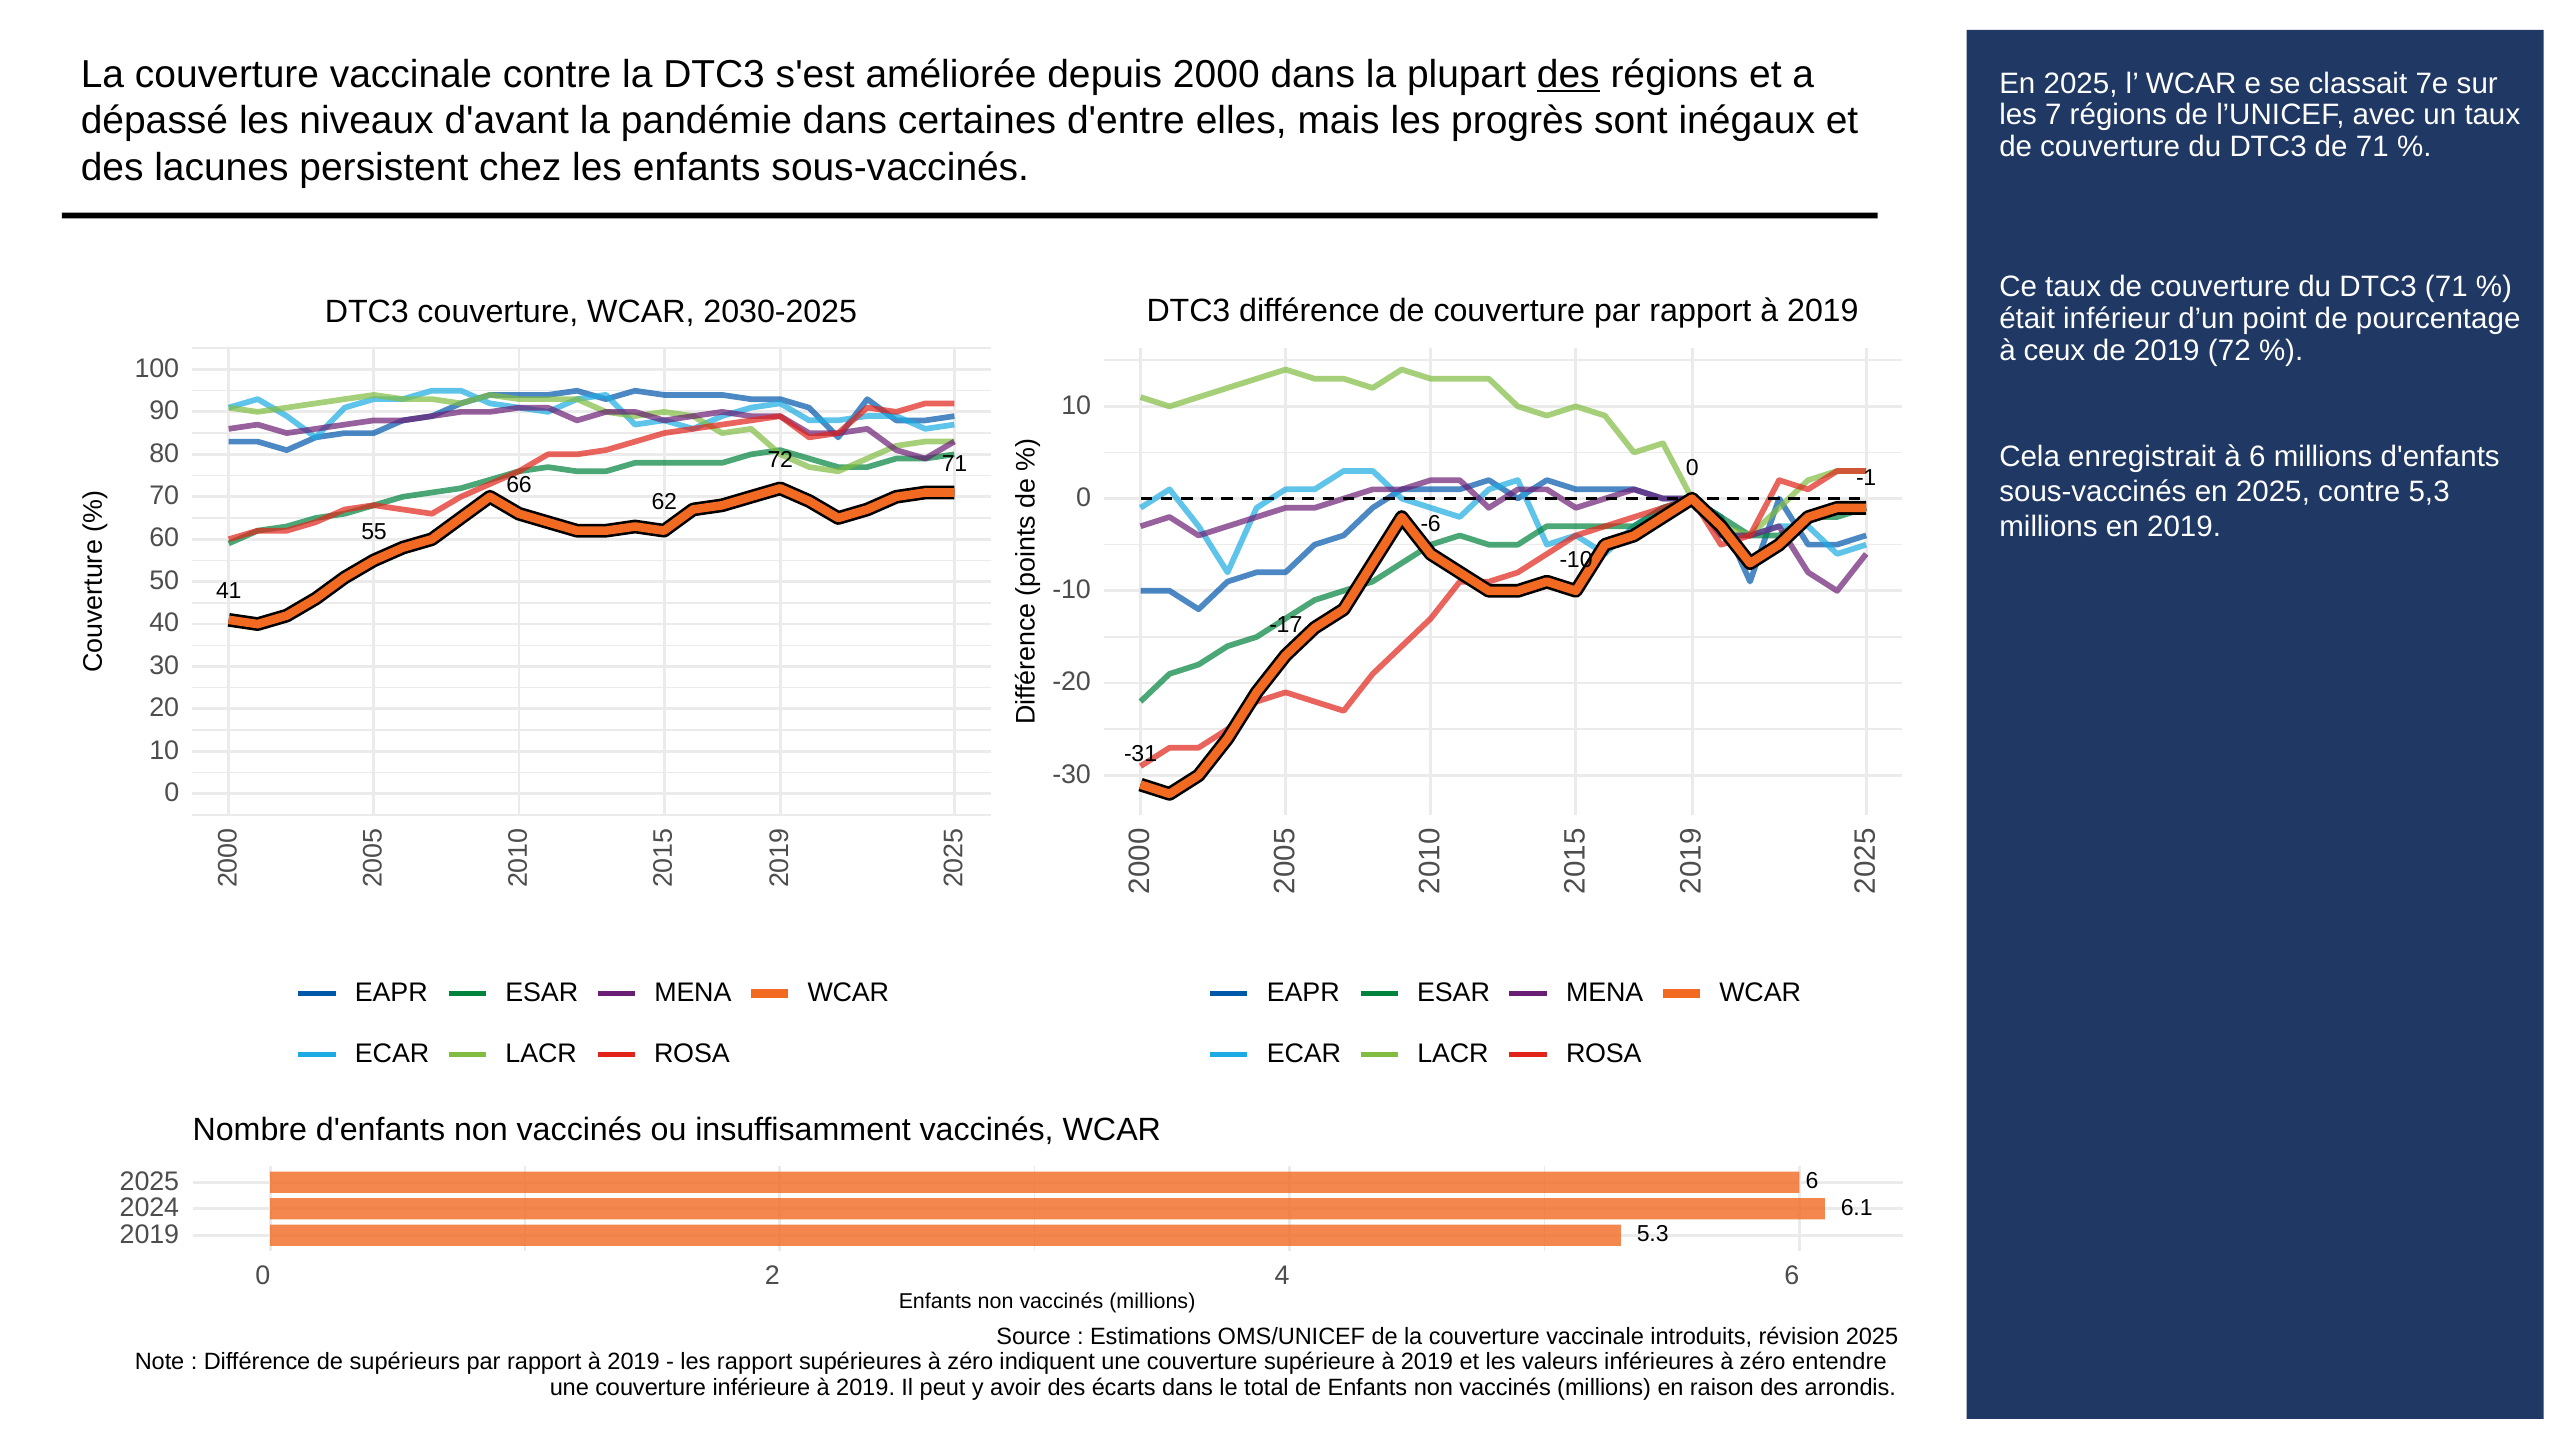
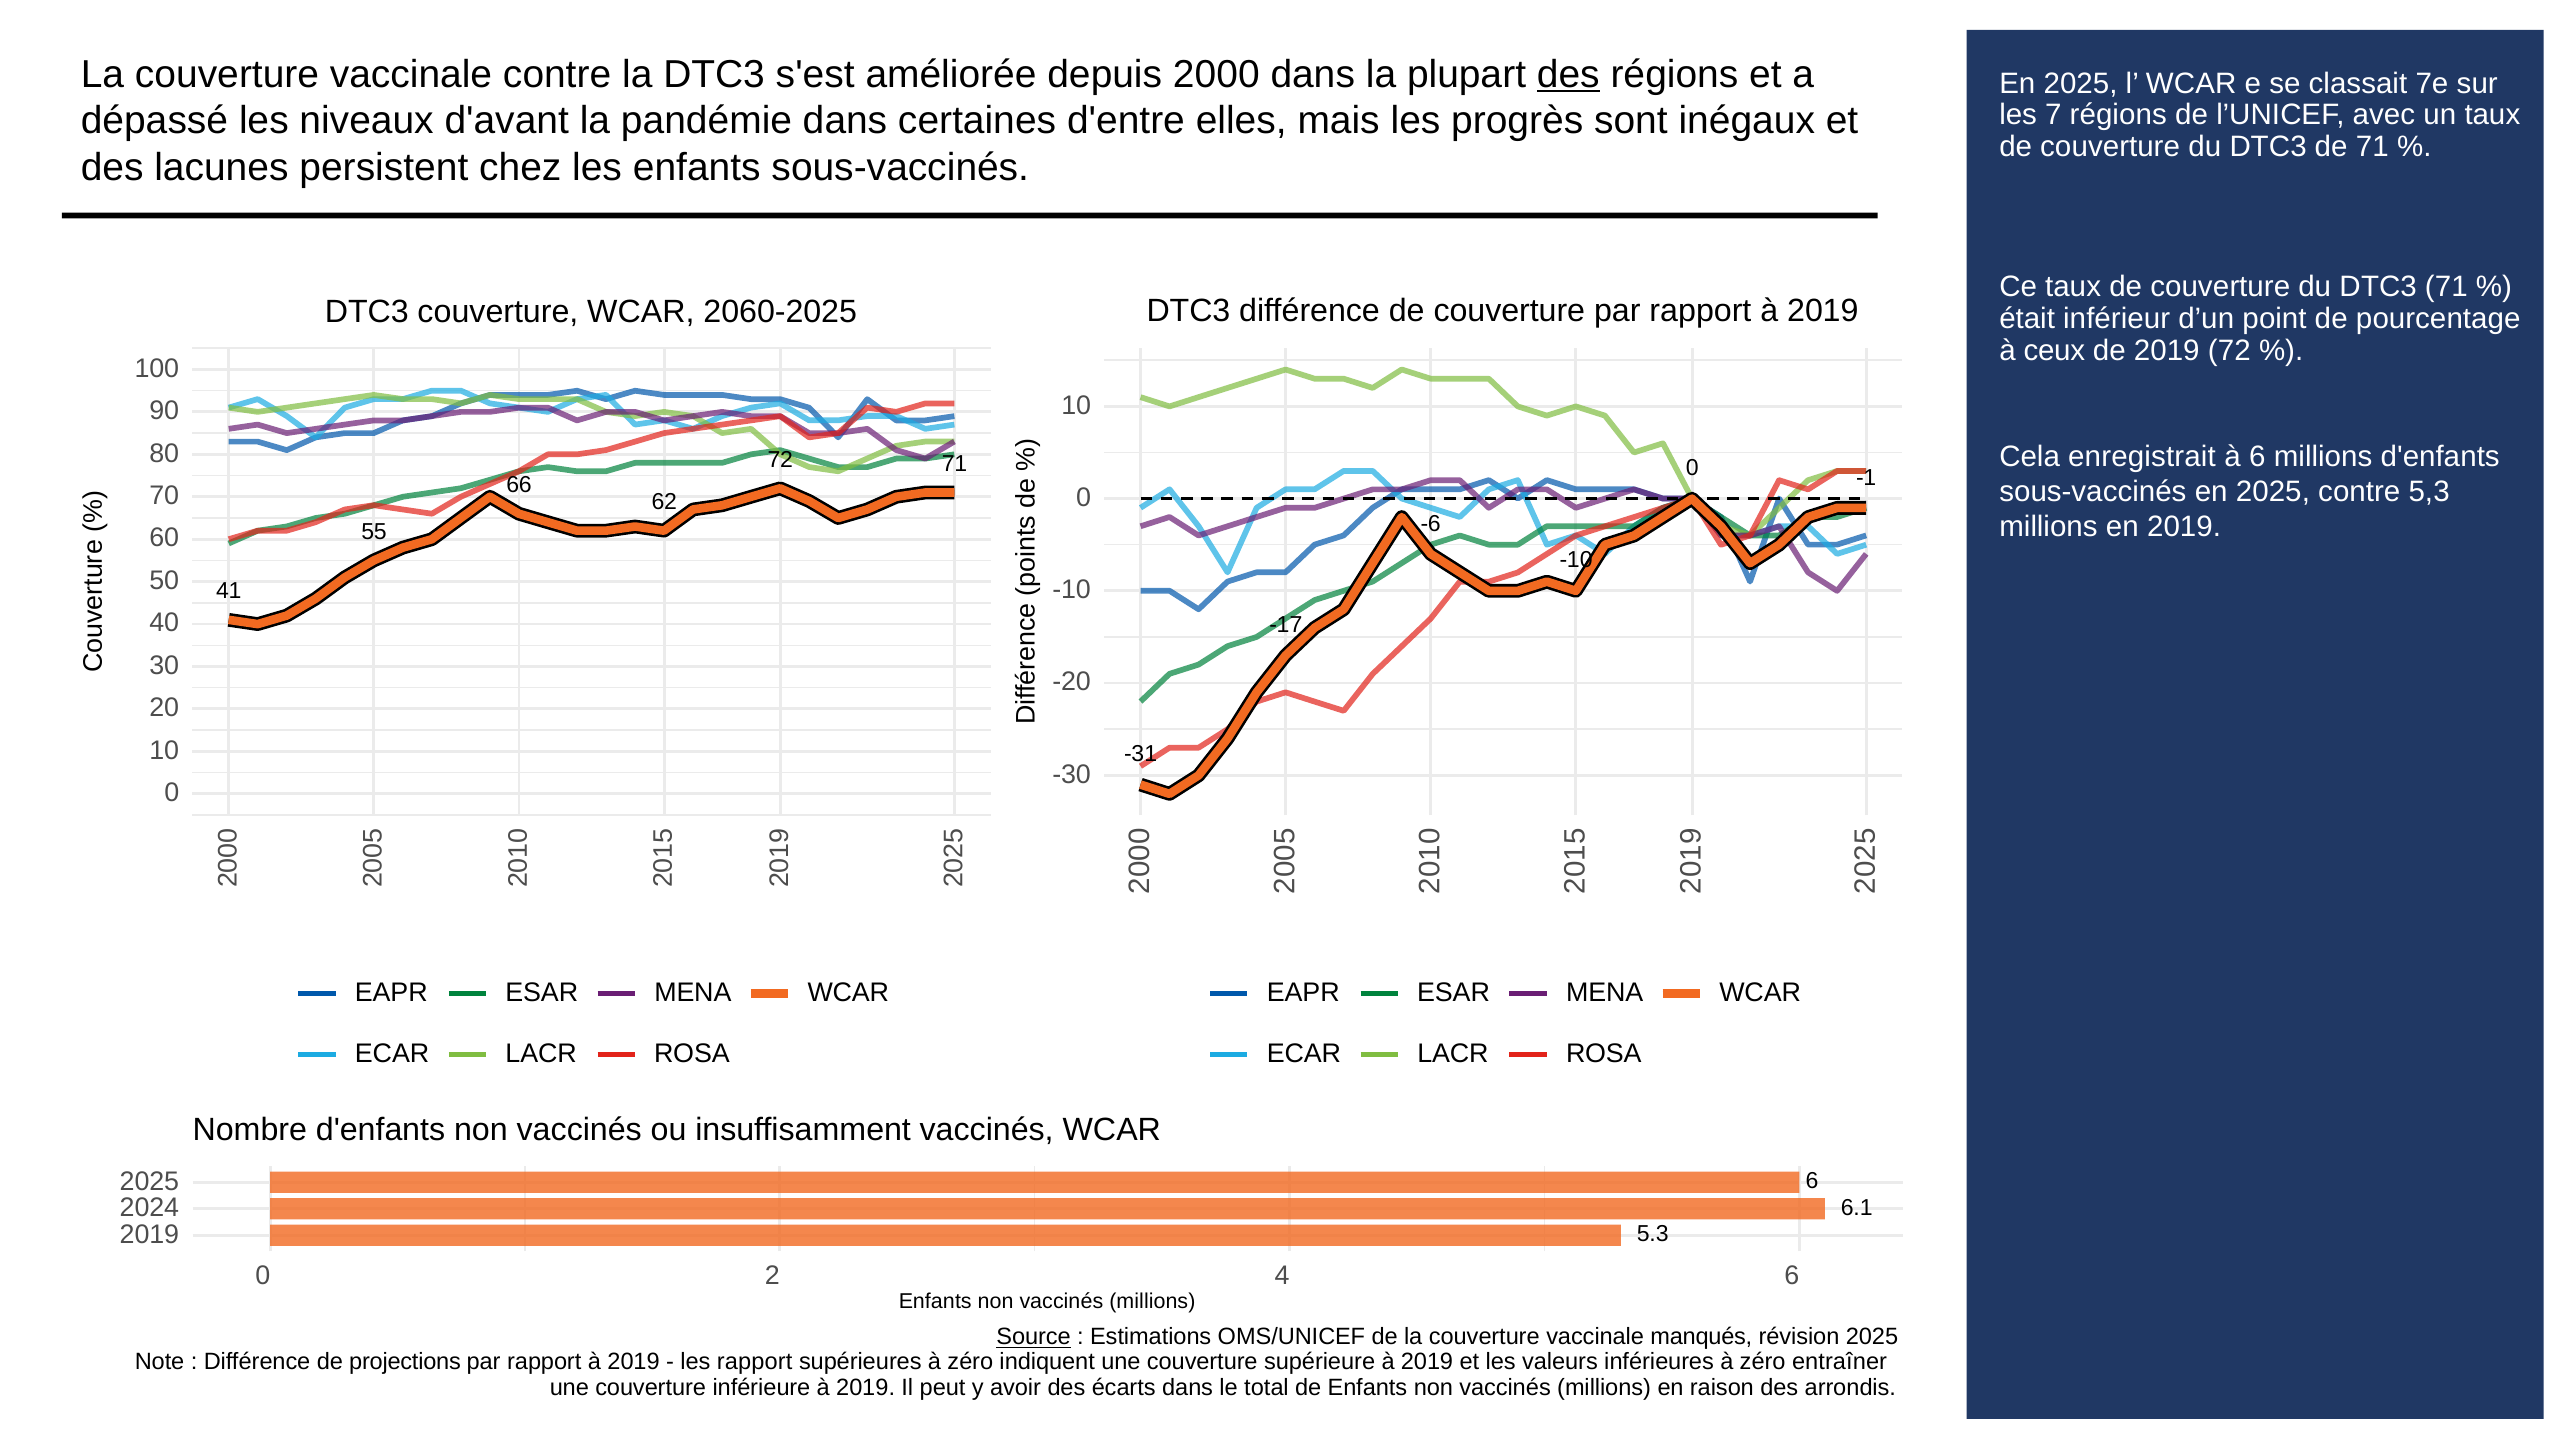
2030-2025: 2030-2025 -> 2060-2025
Source underline: none -> present
introduits: introduits -> manqués
supérieurs: supérieurs -> projections
entendre: entendre -> entraîner
